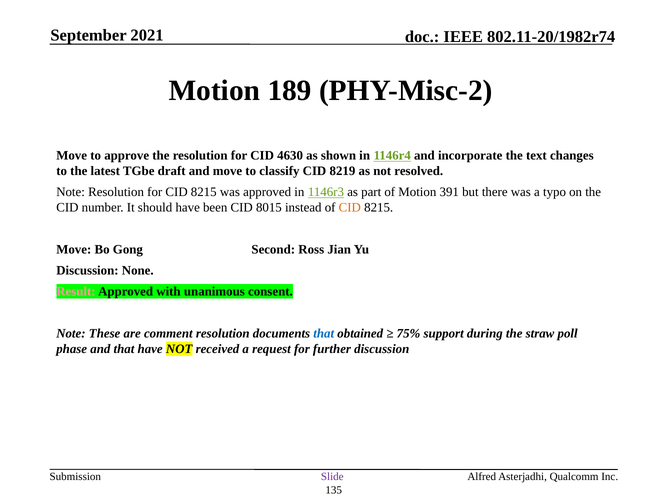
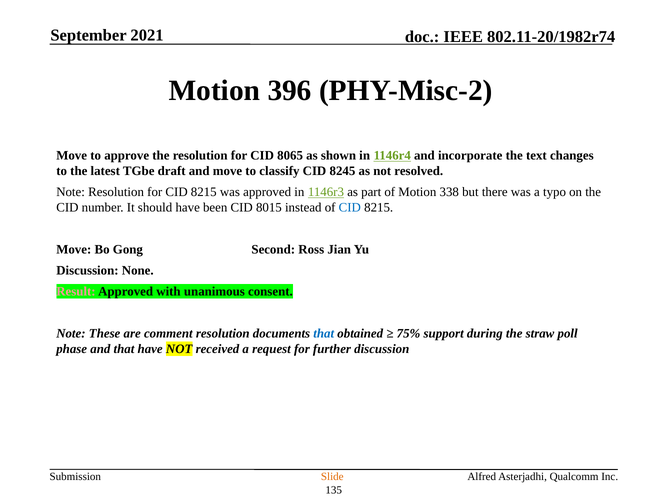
189: 189 -> 396
4630: 4630 -> 8065
8219: 8219 -> 8245
391: 391 -> 338
CID at (350, 207) colour: orange -> blue
Slide colour: purple -> orange
